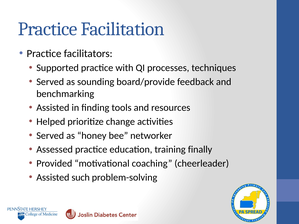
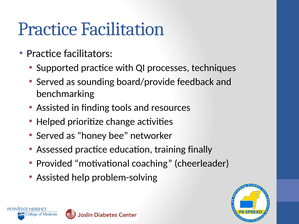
such: such -> help
